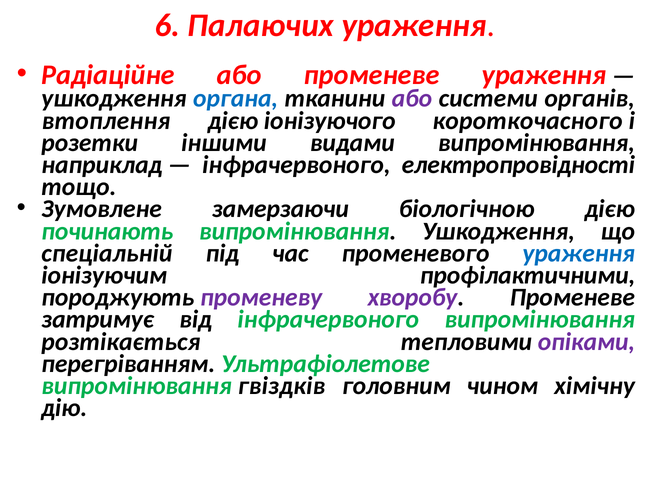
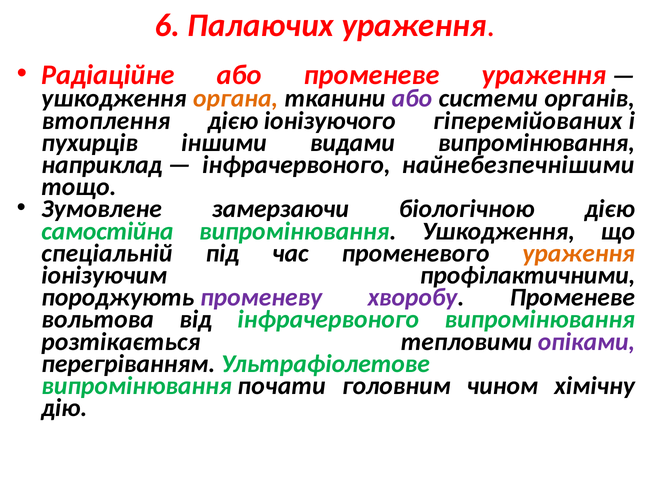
органа colour: blue -> orange
короткочасного: короткочасного -> гіперемійованих
розетки: розетки -> пухирців
електропровідності: електропровідності -> найнебезпечнішими
починають: починають -> самостійна
ураження at (579, 253) colour: blue -> orange
затримує: затримує -> вольтова
гвіздків: гвіздків -> почати
